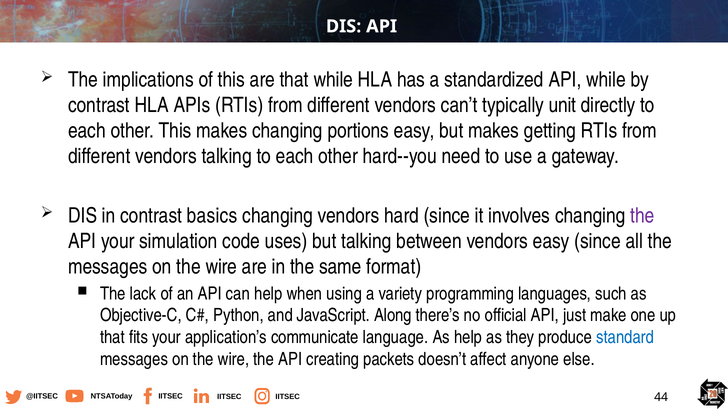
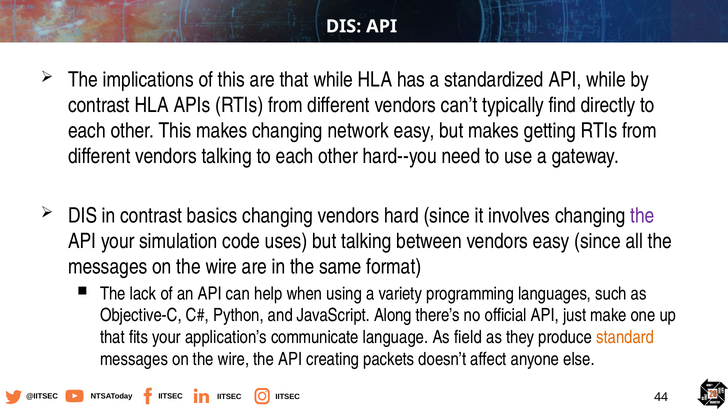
unit: unit -> find
portions: portions -> network
As help: help -> field
standard colour: blue -> orange
